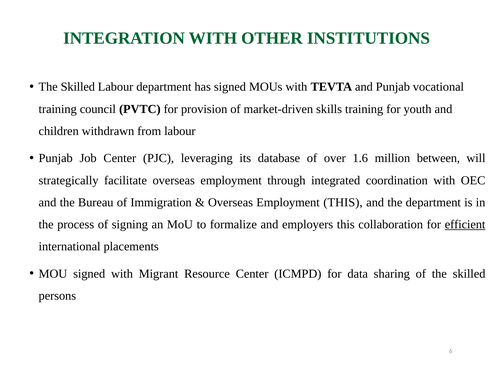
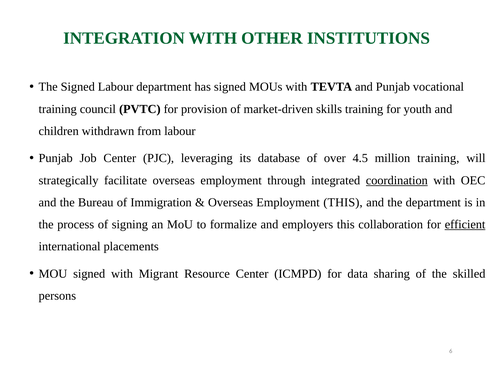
Skilled at (78, 87): Skilled -> Signed
1.6: 1.6 -> 4.5
million between: between -> training
coordination underline: none -> present
